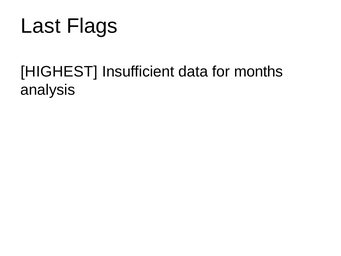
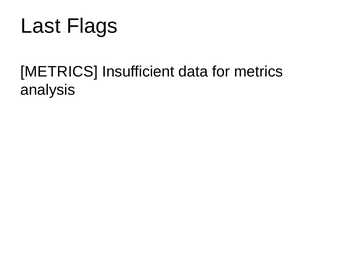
HIGHEST at (59, 72): HIGHEST -> METRICS
for months: months -> metrics
